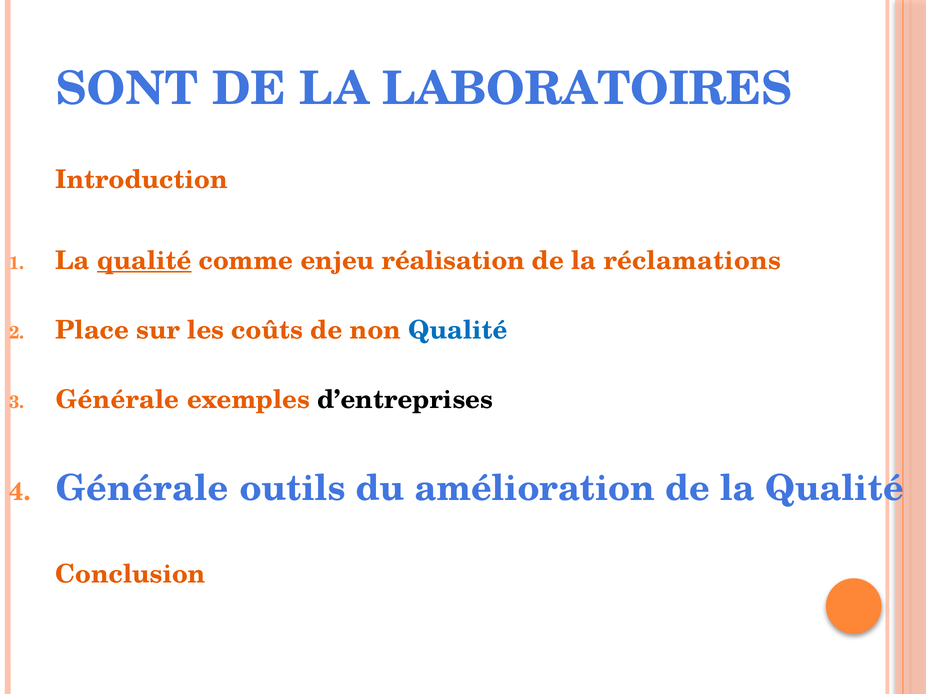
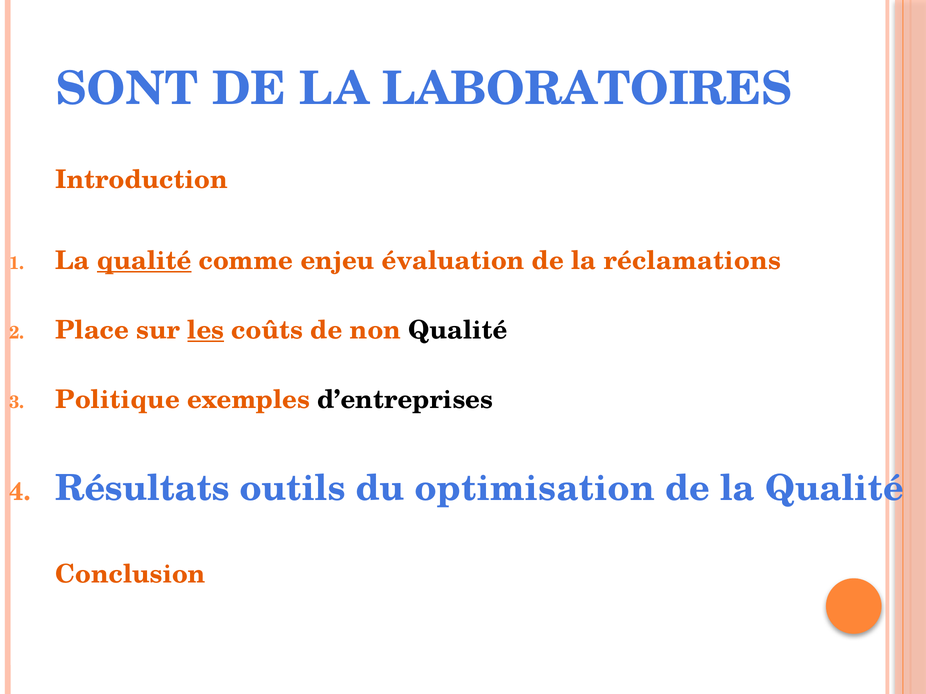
réalisation: réalisation -> évaluation
les underline: none -> present
Qualité at (458, 331) colour: blue -> black
Générale at (118, 400): Générale -> Politique
Générale at (142, 489): Générale -> Résultats
amélioration: amélioration -> optimisation
